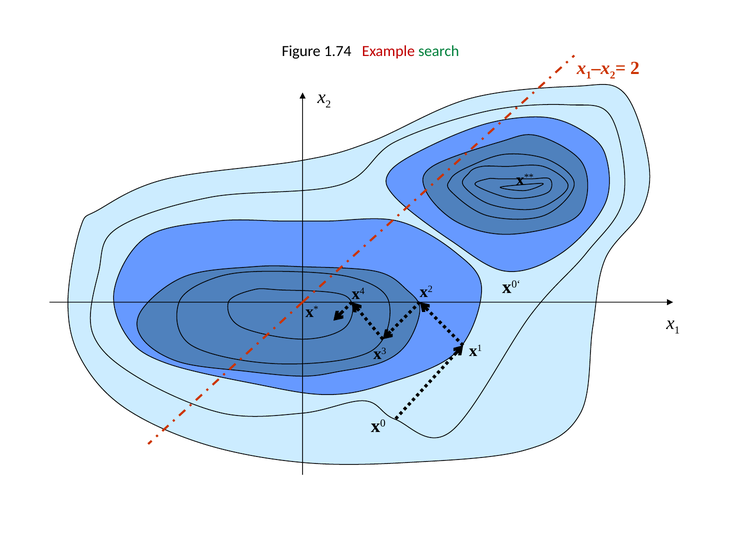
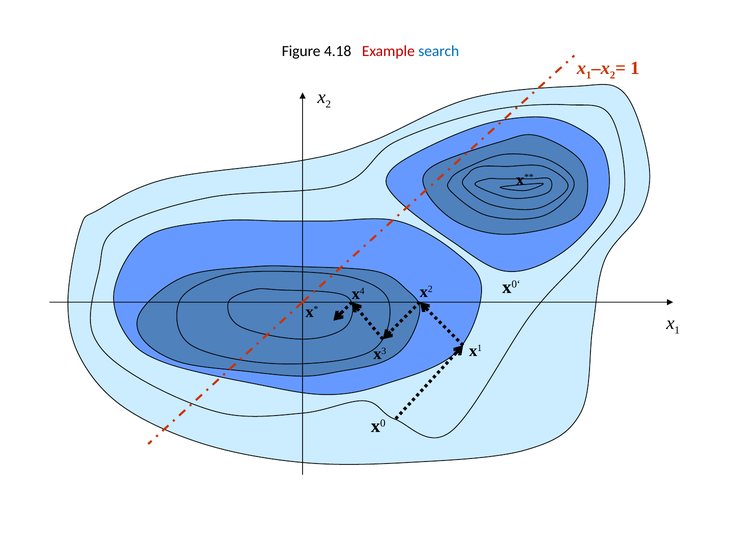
1.74: 1.74 -> 4.18
search colour: green -> blue
2 at (635, 68): 2 -> 1
